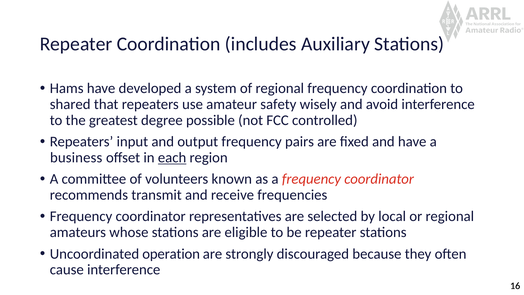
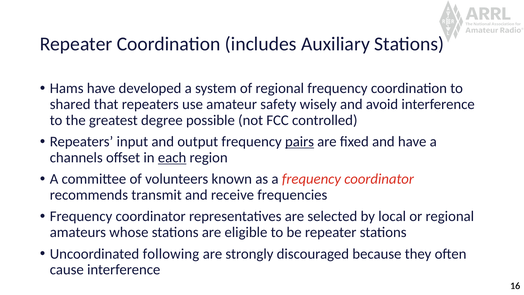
pairs underline: none -> present
business: business -> channels
operation: operation -> following
